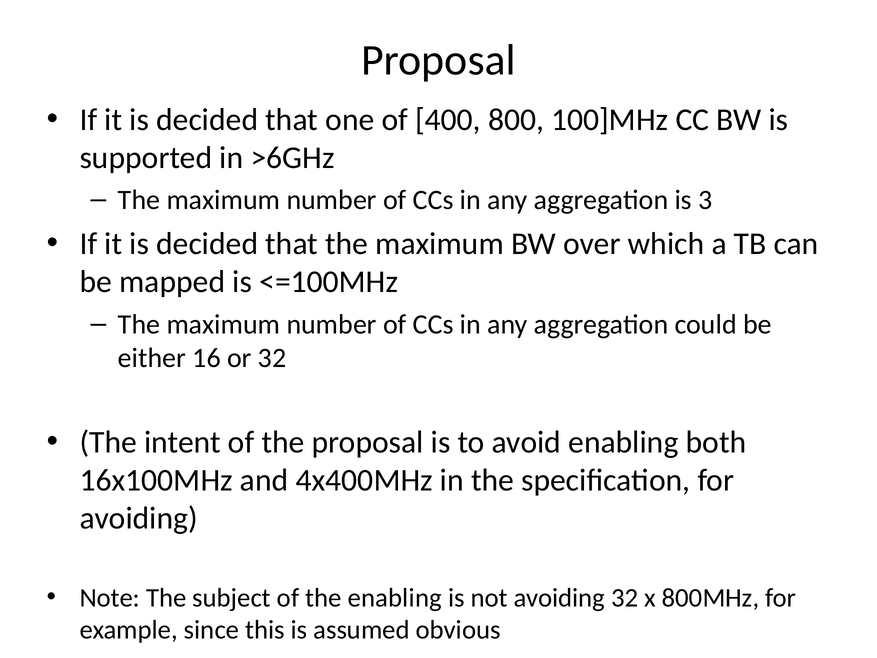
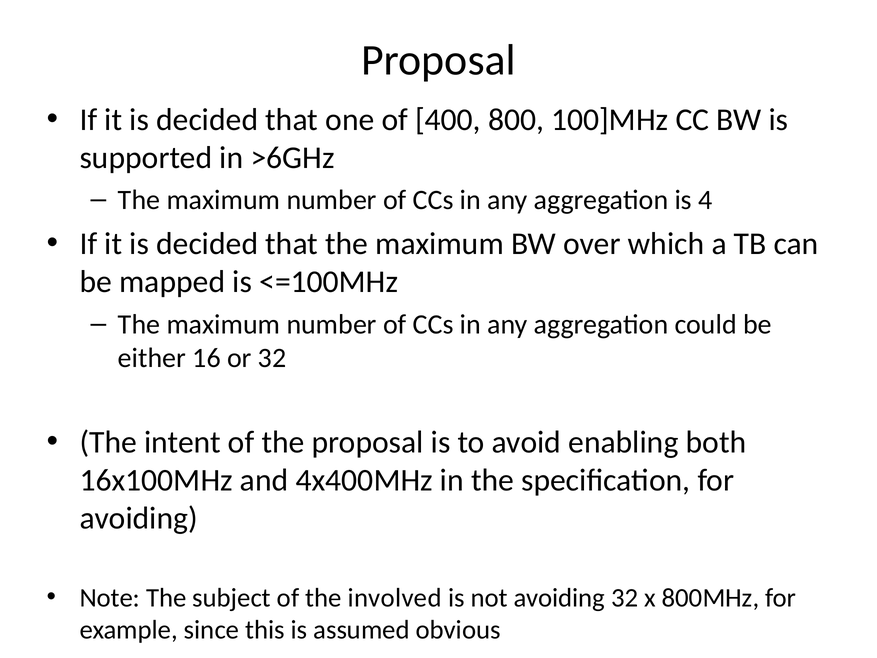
3: 3 -> 4
the enabling: enabling -> involved
